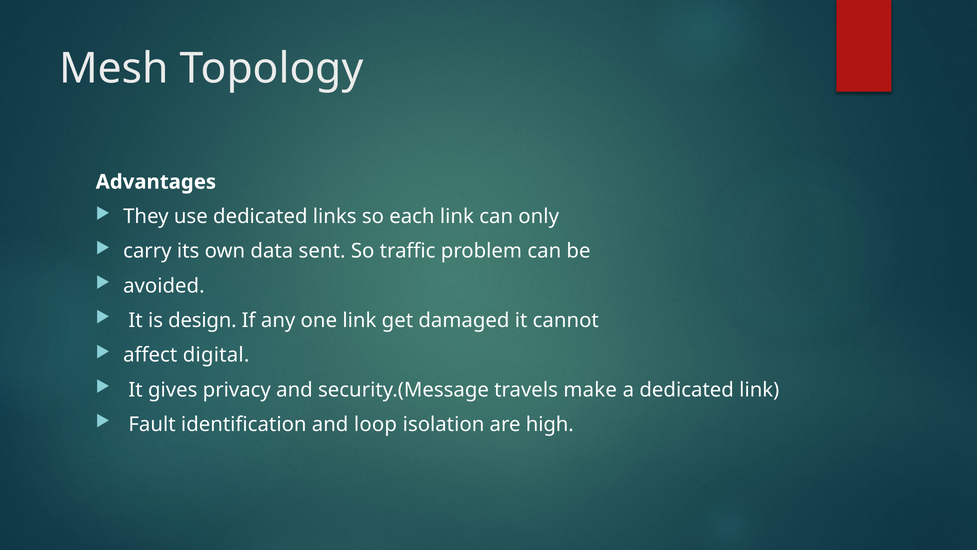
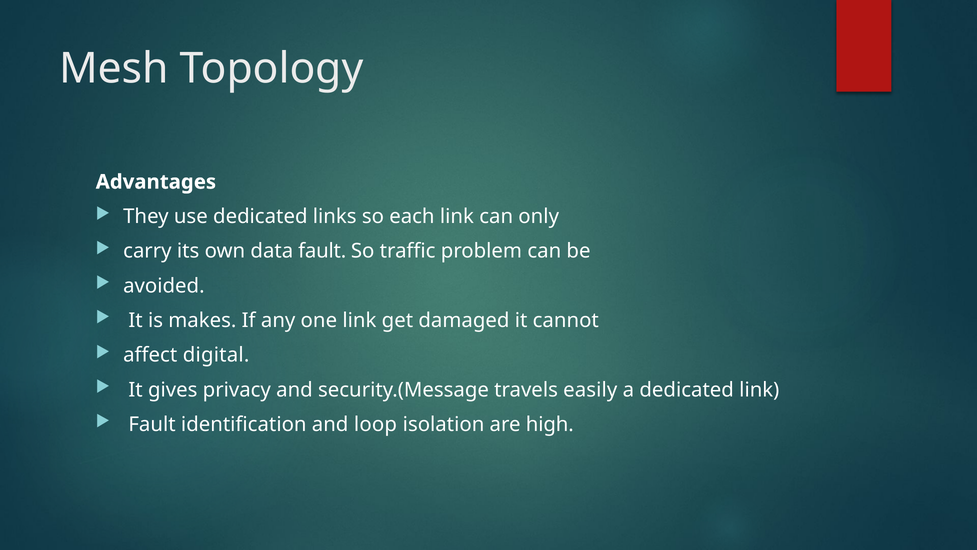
data sent: sent -> fault
design: design -> makes
make: make -> easily
